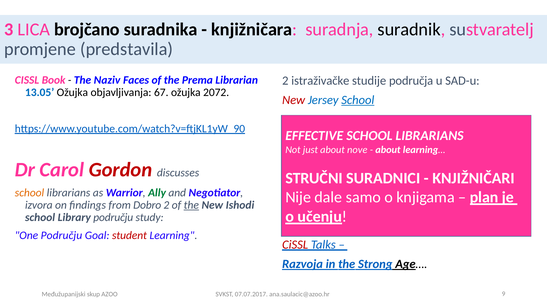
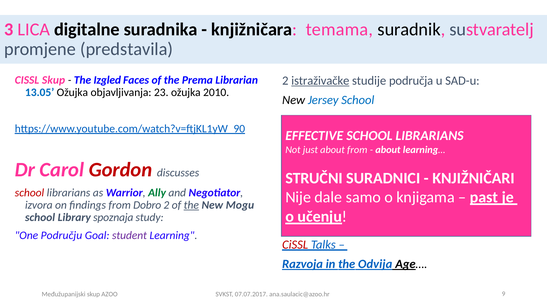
brojčano: brojčano -> digitalne
suradnja: suradnja -> temama
CISSL Book: Book -> Skup
Naziv: Naziv -> Izgled
istraživačke underline: none -> present
67: 67 -> 23
2072: 2072 -> 2010
New at (294, 100) colour: red -> black
School at (358, 100) underline: present -> none
nove at (357, 150): nove -> from
school at (29, 192) colour: orange -> red
plan: plan -> past
Ishodi: Ishodi -> Mogu
Library području: području -> spoznaja
student colour: red -> purple
Strong: Strong -> Odvija
